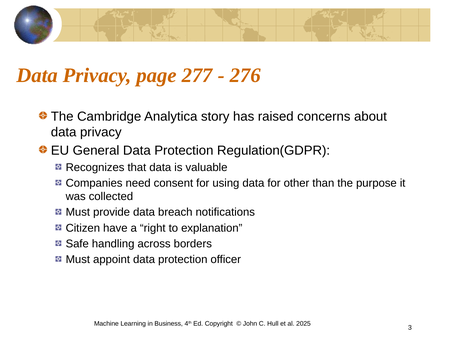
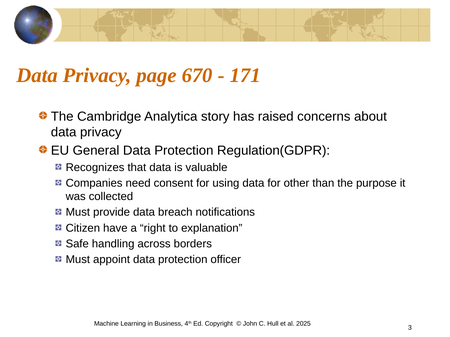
277: 277 -> 670
276: 276 -> 171
